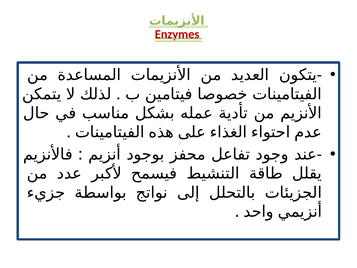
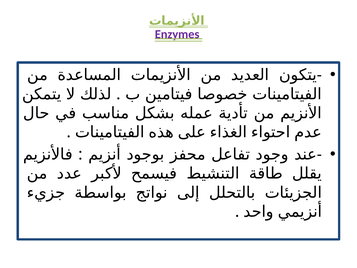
Enzymes colour: red -> purple
